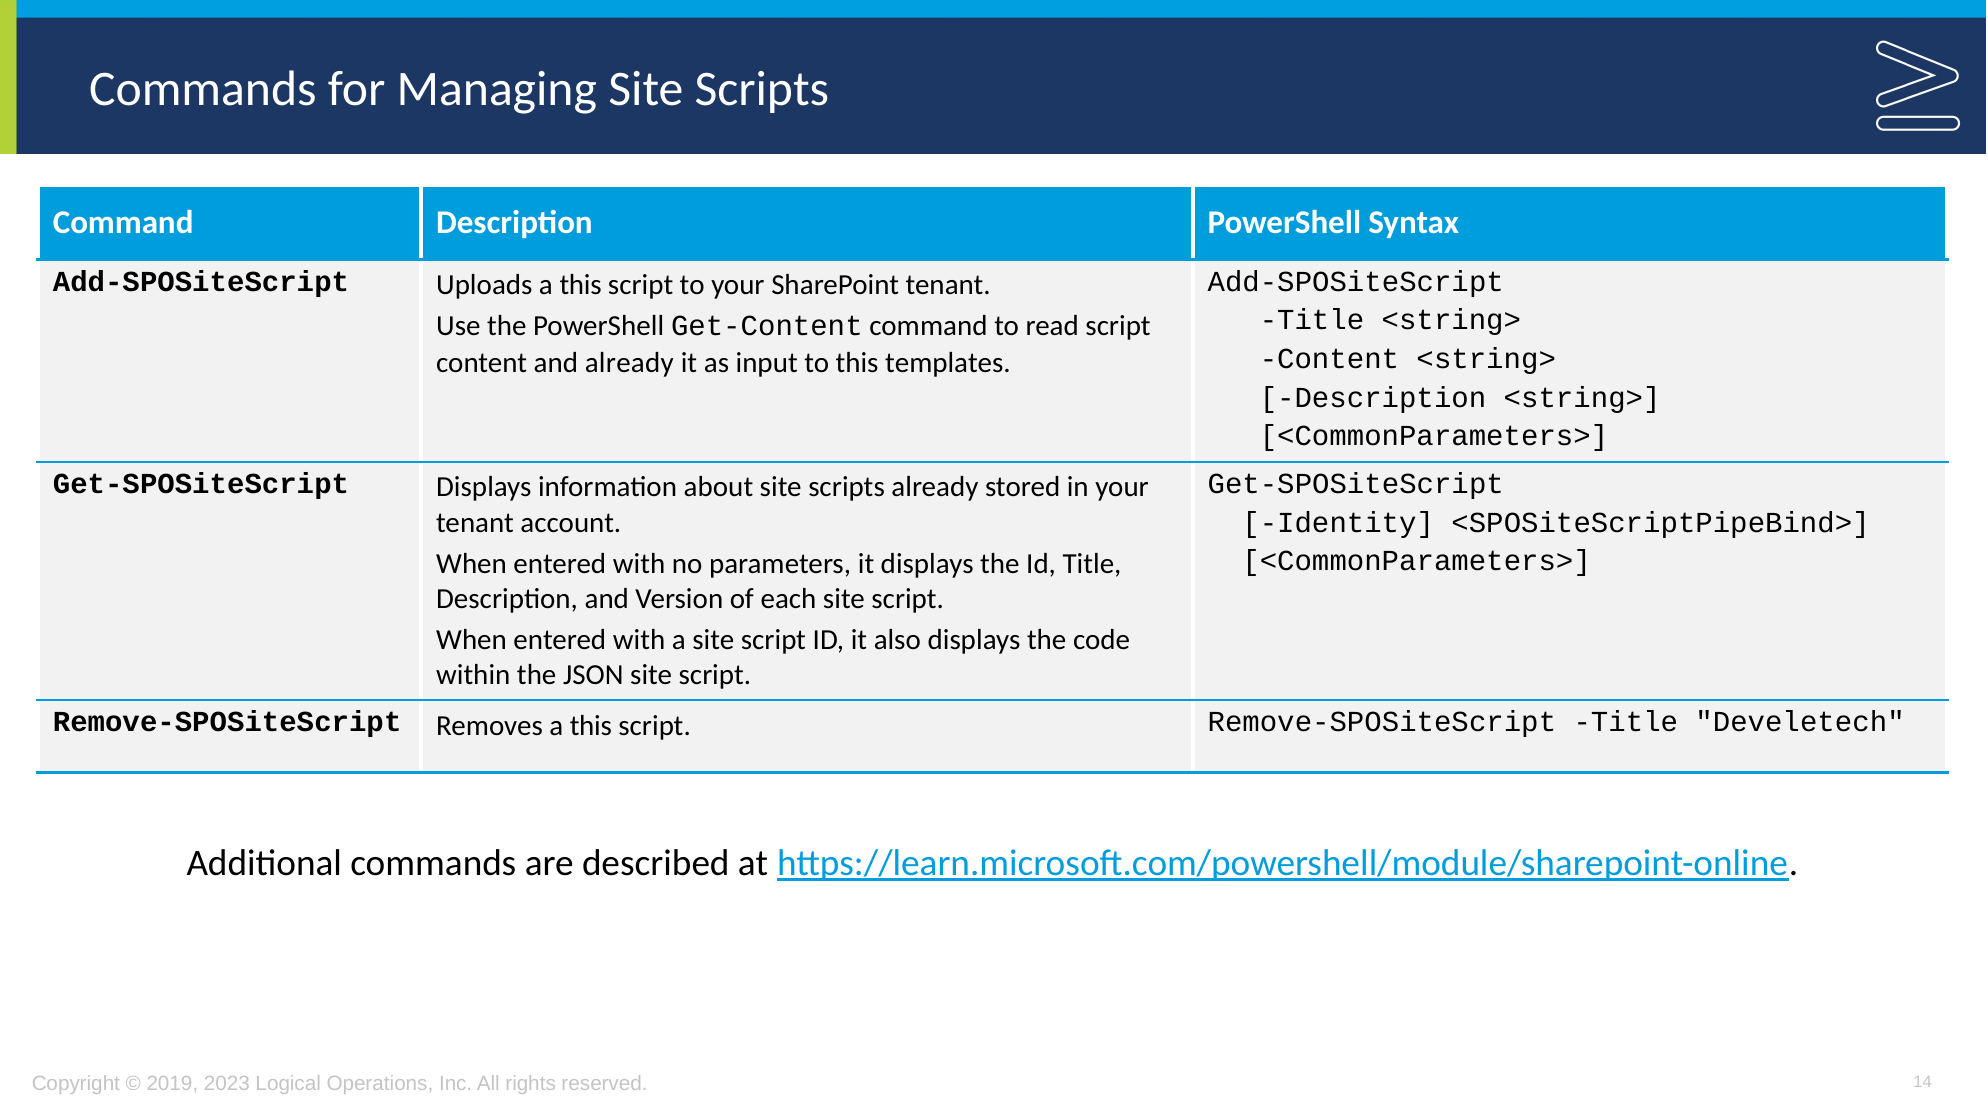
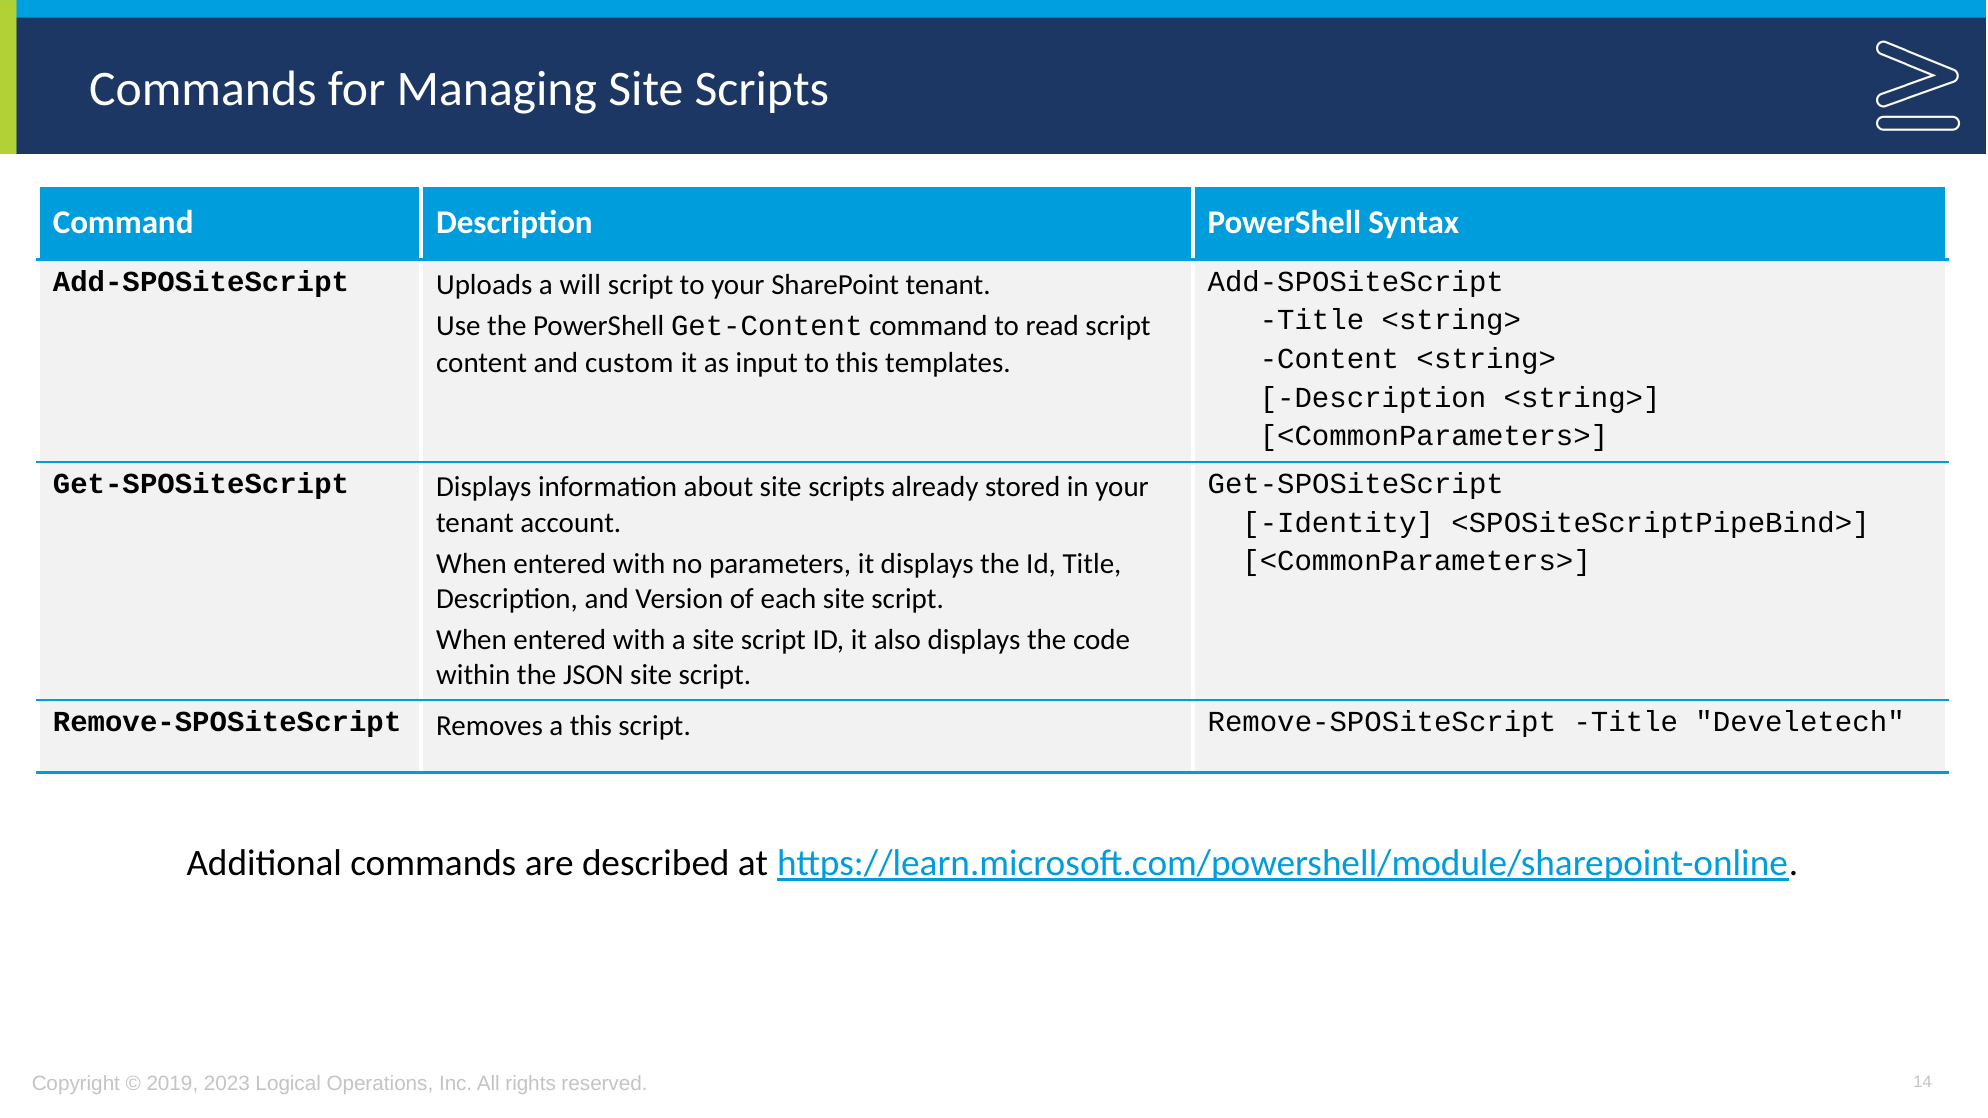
Uploads a this: this -> will
and already: already -> custom
